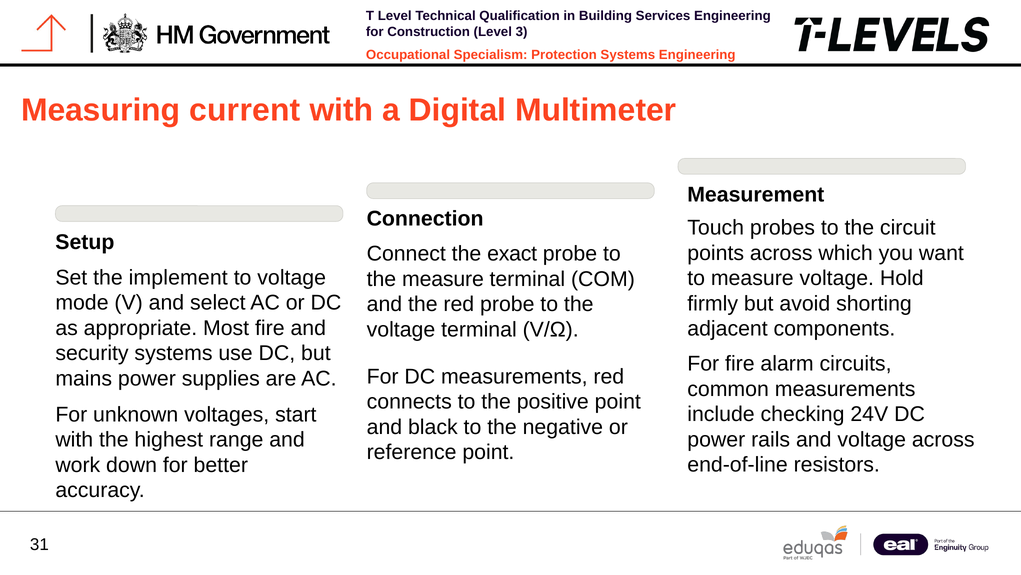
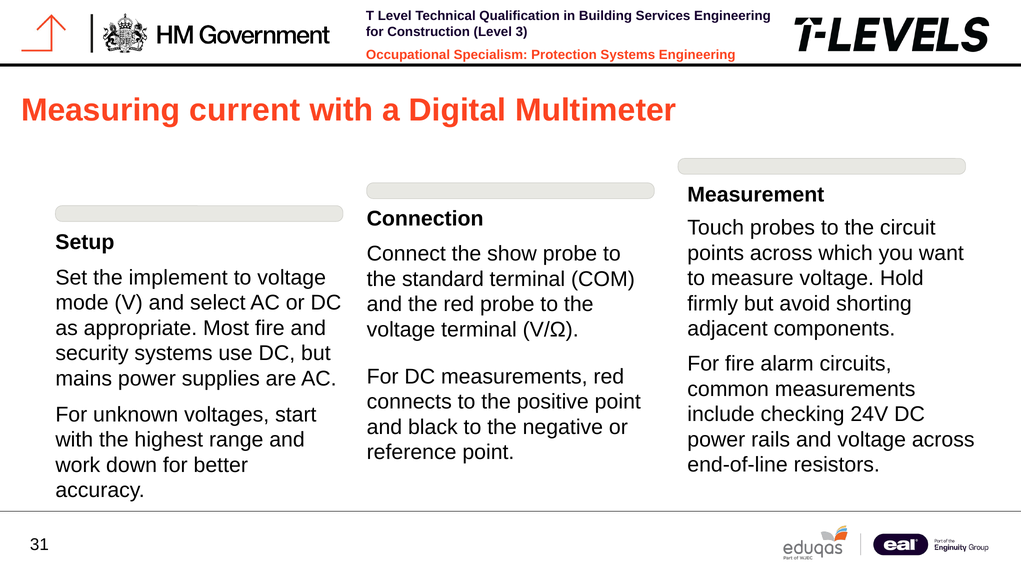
exact: exact -> show
the measure: measure -> standard
